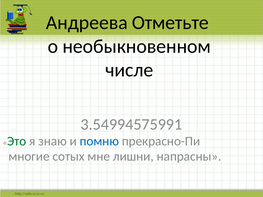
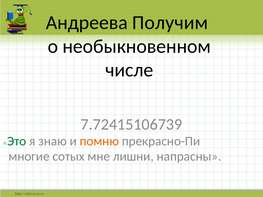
Отметьте: Отметьте -> Получим
3.54994575991: 3.54994575991 -> 7.72415106739
помню colour: blue -> orange
